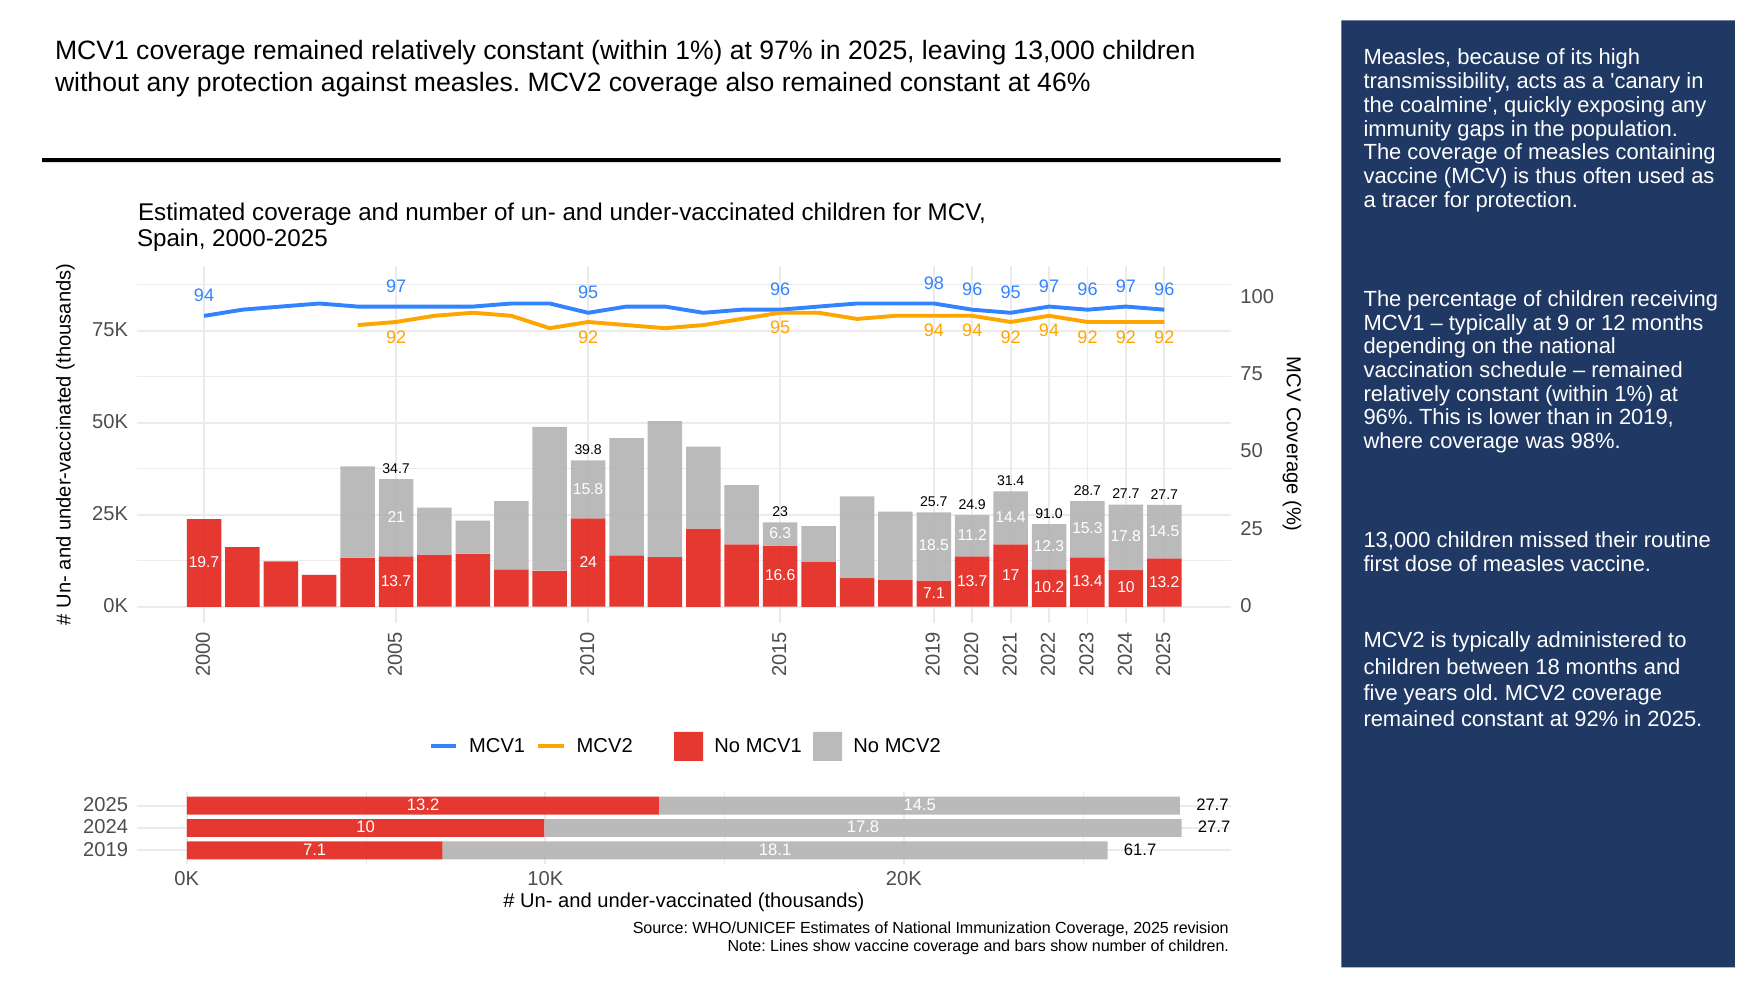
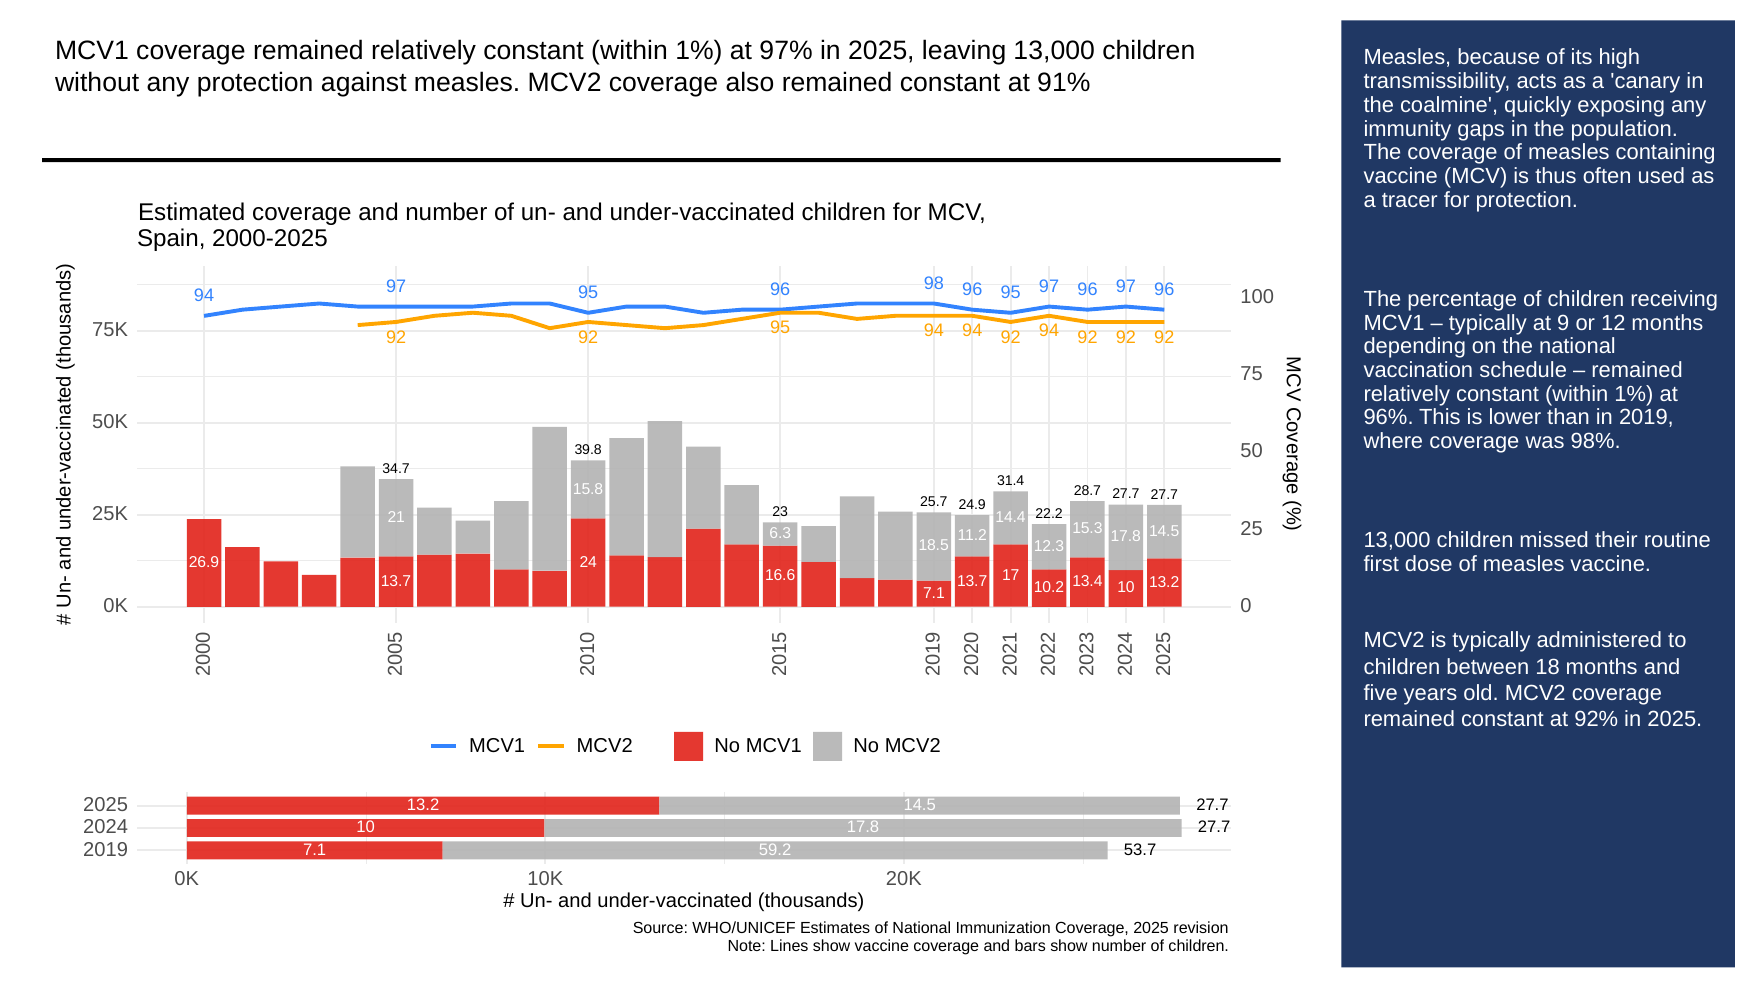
46%: 46% -> 91%
91.0: 91.0 -> 22.2
19.7: 19.7 -> 26.9
18.1: 18.1 -> 59.2
61.7: 61.7 -> 53.7
